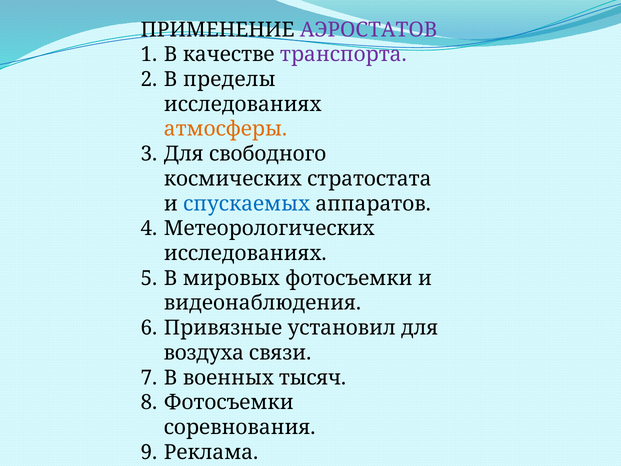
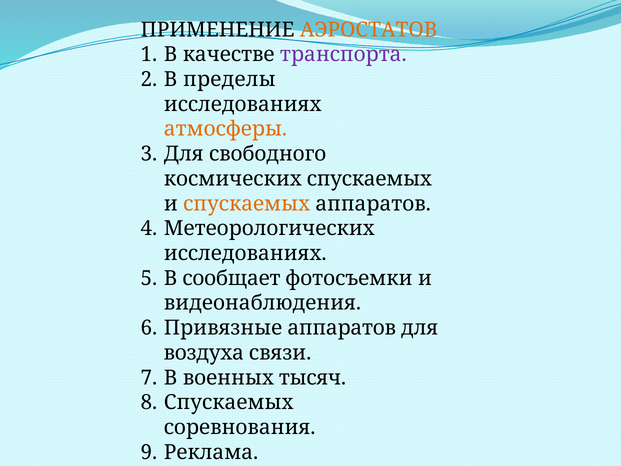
АЭРОСТАТОВ colour: purple -> orange
космических стратостата: стратостата -> спускаемых
спускаемых at (247, 204) colour: blue -> orange
мировых: мировых -> сообщает
Привязные установил: установил -> аппаратов
Фотосъемки at (229, 402): Фотосъемки -> Спускаемых
